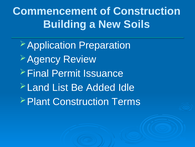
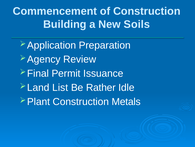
Added: Added -> Rather
Terms: Terms -> Metals
